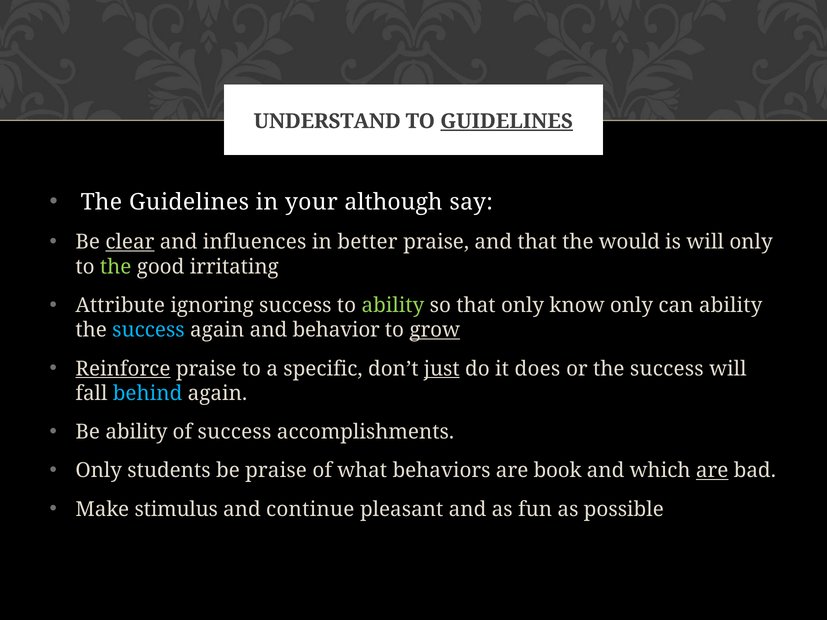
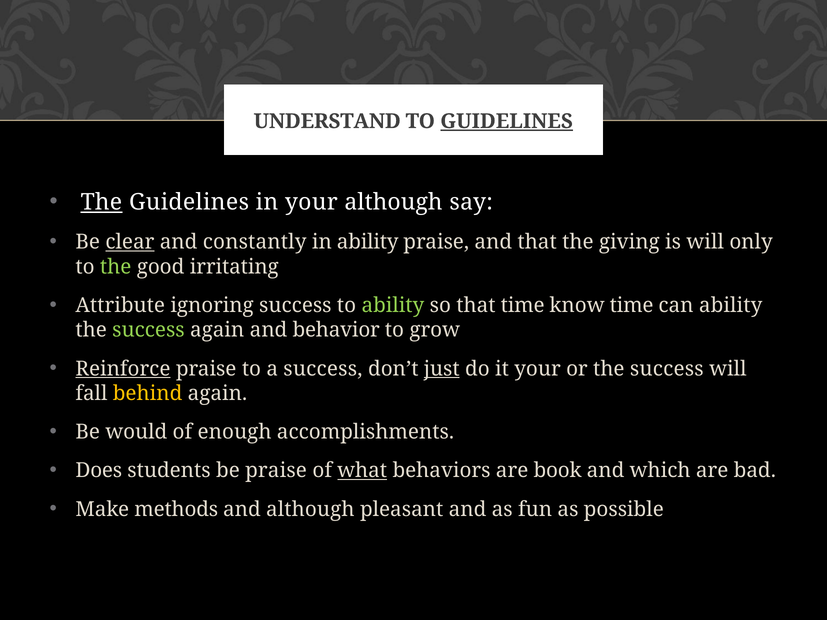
The at (101, 202) underline: none -> present
influences: influences -> constantly
in better: better -> ability
would: would -> giving
that only: only -> time
know only: only -> time
success at (148, 330) colour: light blue -> light green
grow underline: present -> none
a specific: specific -> success
it does: does -> your
behind colour: light blue -> yellow
Be ability: ability -> would
of success: success -> enough
Only at (99, 471): Only -> Does
what underline: none -> present
are at (712, 471) underline: present -> none
stimulus: stimulus -> methods
and continue: continue -> although
